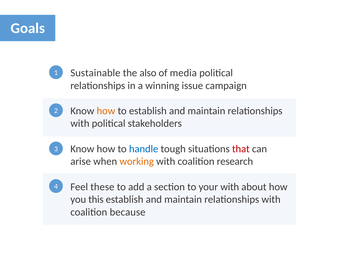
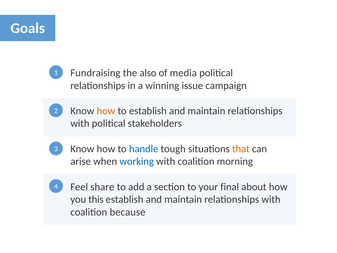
Sustainable: Sustainable -> Fundraising
that colour: red -> orange
working colour: orange -> blue
research: research -> morning
these: these -> share
your with: with -> final
